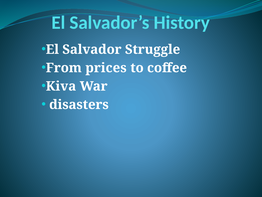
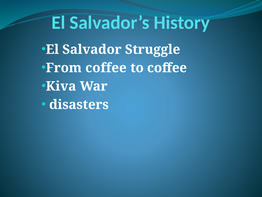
From prices: prices -> coffee
